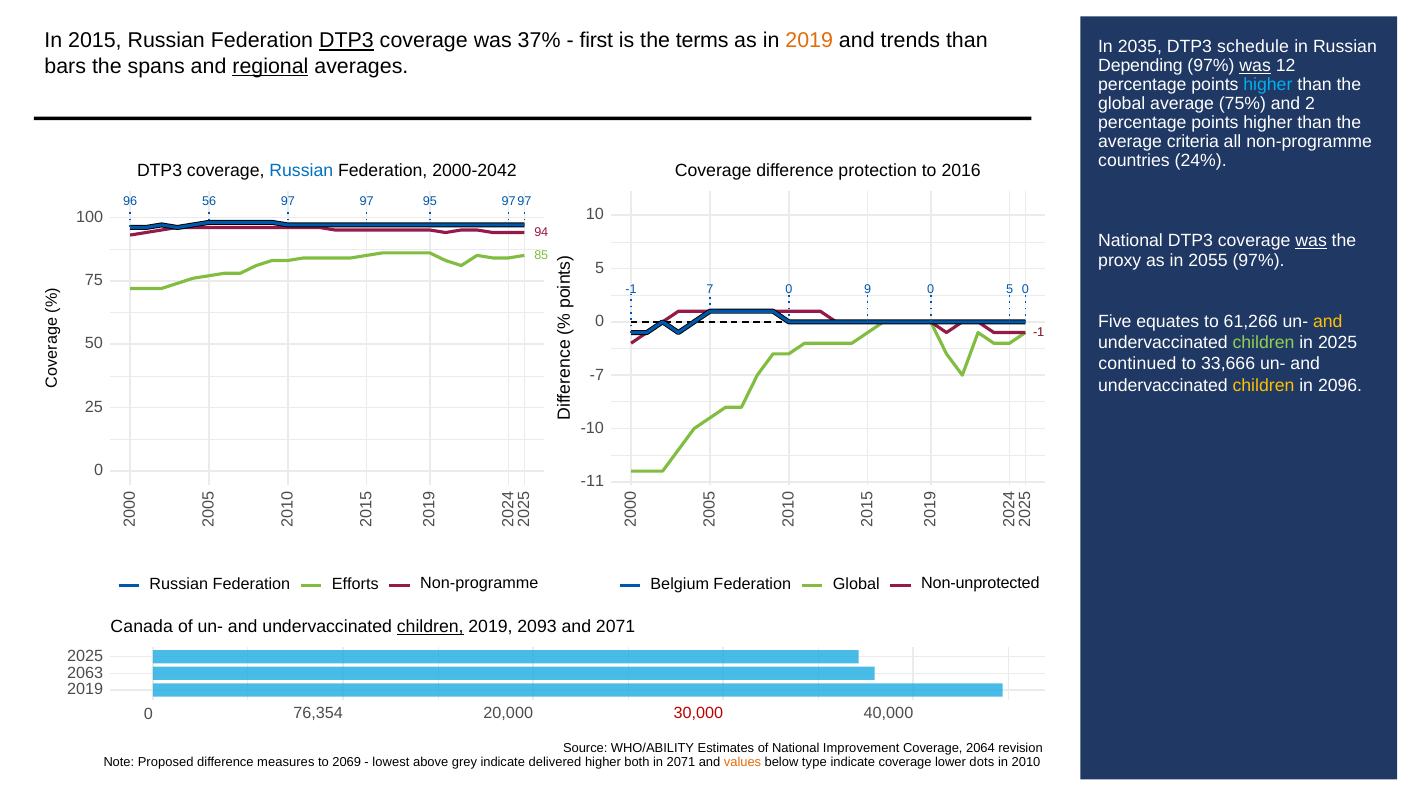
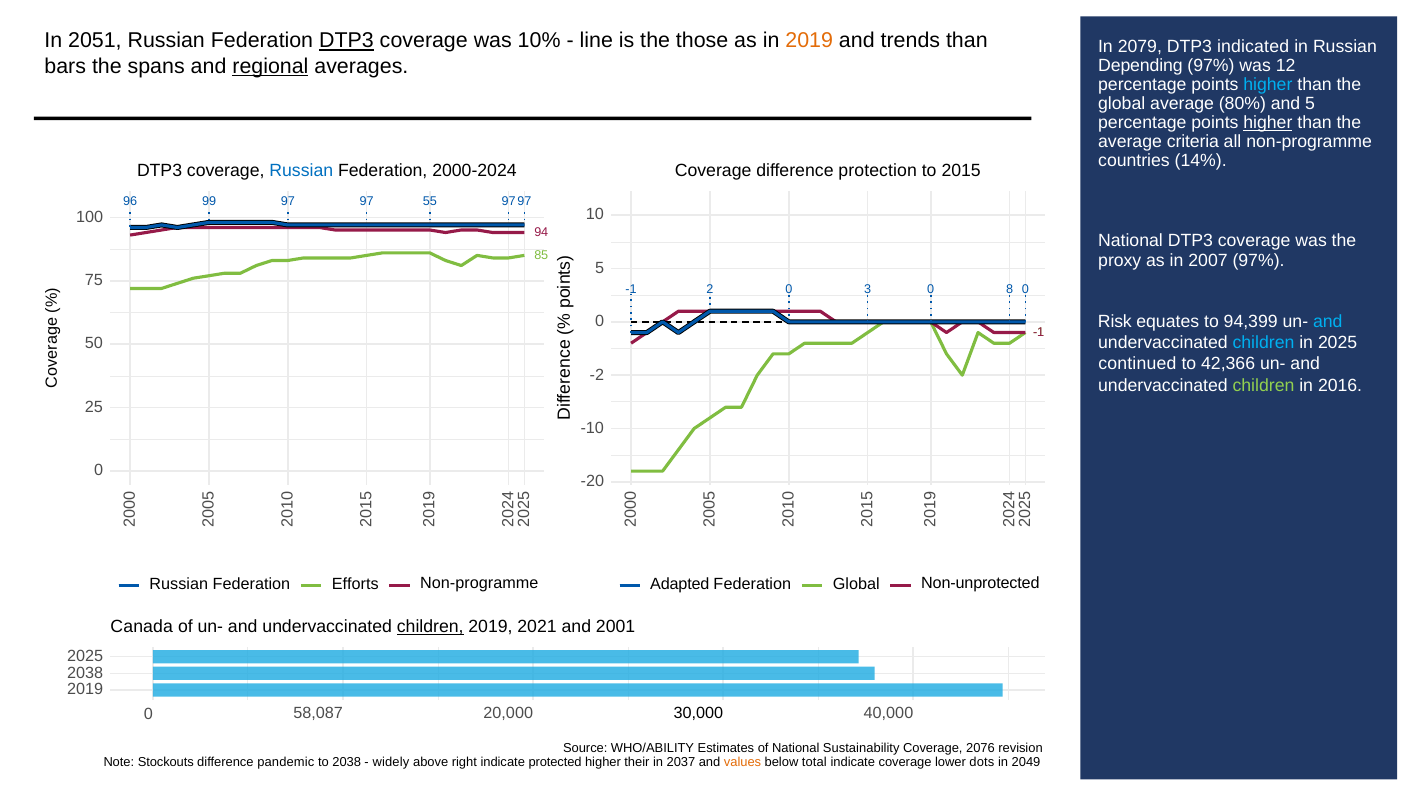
2015: 2015 -> 2051
37%: 37% -> 10%
first: first -> line
terms: terms -> those
2035: 2035 -> 2079
schedule: schedule -> indicated
was at (1255, 66) underline: present -> none
75%: 75% -> 80%
and 2: 2 -> 5
higher at (1268, 123) underline: none -> present
24%: 24% -> 14%
2000-2042: 2000-2042 -> 2000-2024
2016: 2016 -> 2015
56: 56 -> 99
95: 95 -> 55
was at (1311, 241) underline: present -> none
2055: 2055 -> 2007
-1 7: 7 -> 2
0 9: 9 -> 3
5 at (1010, 289): 5 -> 8
Five: Five -> Risk
61,266: 61,266 -> 94,399
and at (1328, 322) colour: yellow -> light blue
children at (1264, 343) colour: light green -> light blue
33,666: 33,666 -> 42,366
-7: -7 -> -2
children at (1264, 385) colour: yellow -> light green
2096: 2096 -> 2016
-11: -11 -> -20
Belgium: Belgium -> Adapted
2093: 2093 -> 2021
and 2071: 2071 -> 2001
2063 at (85, 673): 2063 -> 2038
76,354: 76,354 -> 58,087
30,000 colour: red -> black
Improvement: Improvement -> Sustainability
2064: 2064 -> 2076
Proposed: Proposed -> Stockouts
measures: measures -> pandemic
to 2069: 2069 -> 2038
lowest: lowest -> widely
grey: grey -> right
delivered: delivered -> protected
both: both -> their
in 2071: 2071 -> 2037
type: type -> total
2010: 2010 -> 2049
